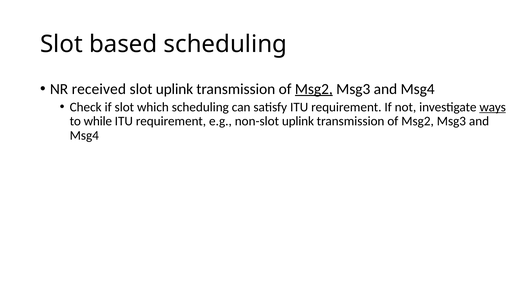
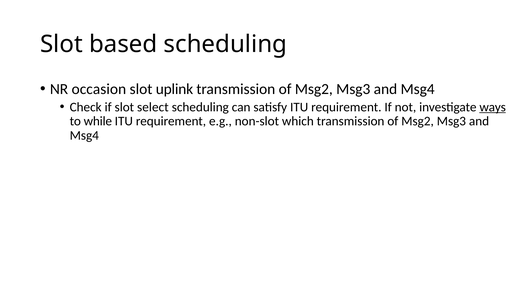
received: received -> occasion
Msg2 at (314, 89) underline: present -> none
which: which -> select
non-slot uplink: uplink -> which
